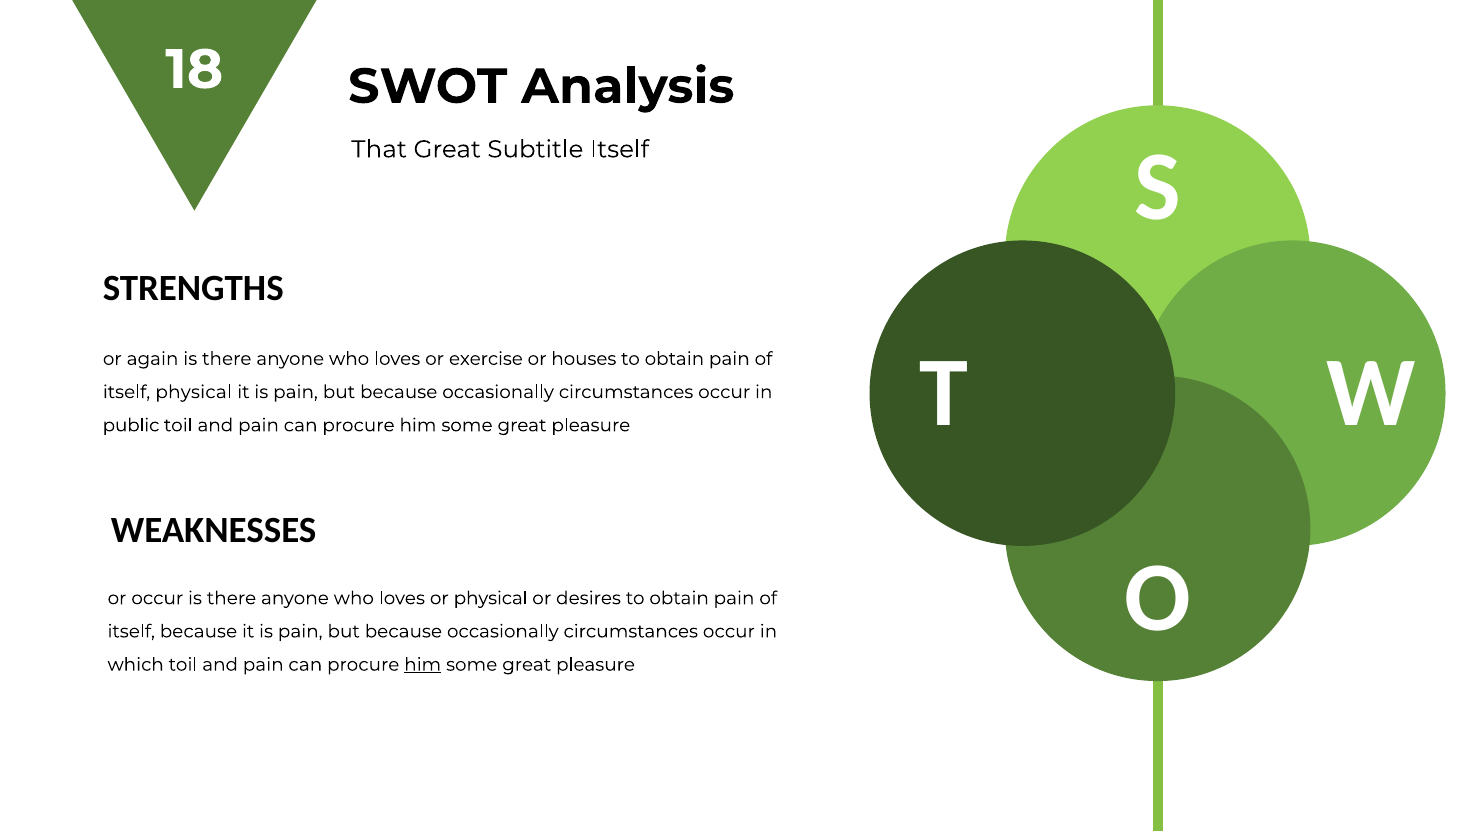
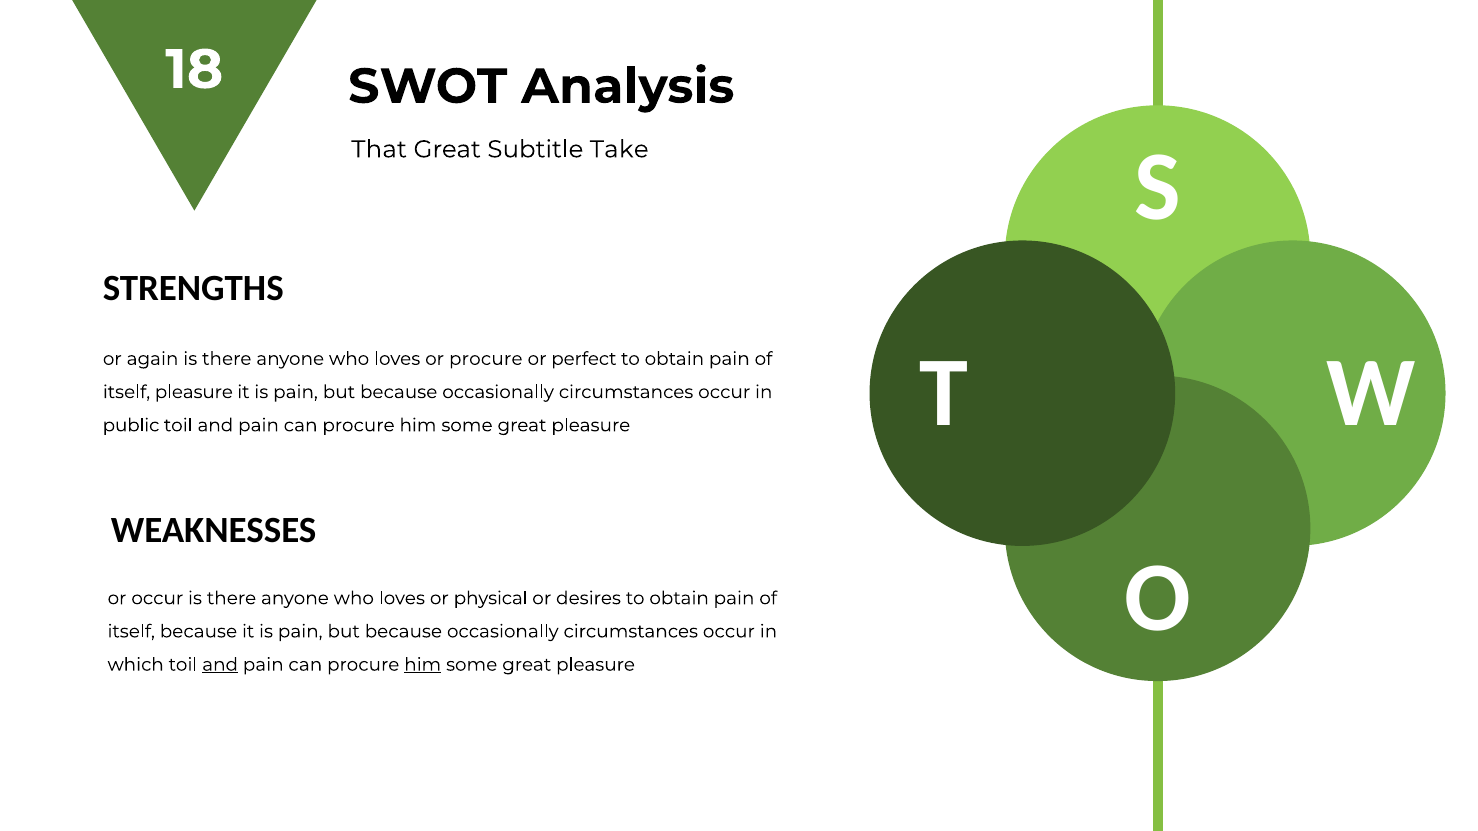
Subtitle Itself: Itself -> Take
or exercise: exercise -> procure
houses: houses -> perfect
itself physical: physical -> pleasure
and at (220, 665) underline: none -> present
